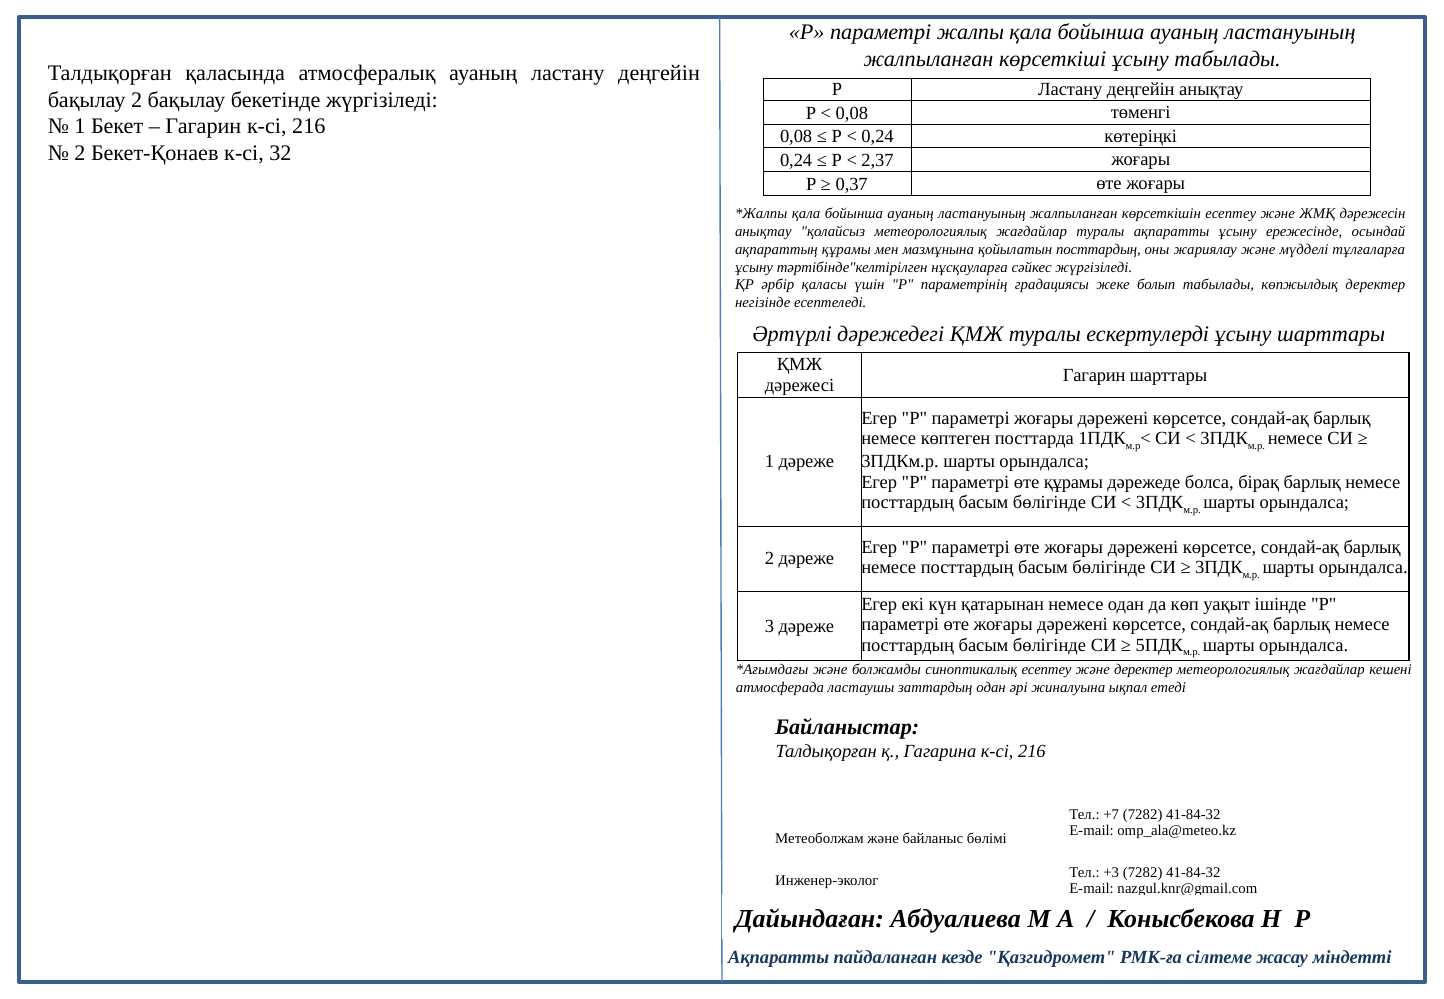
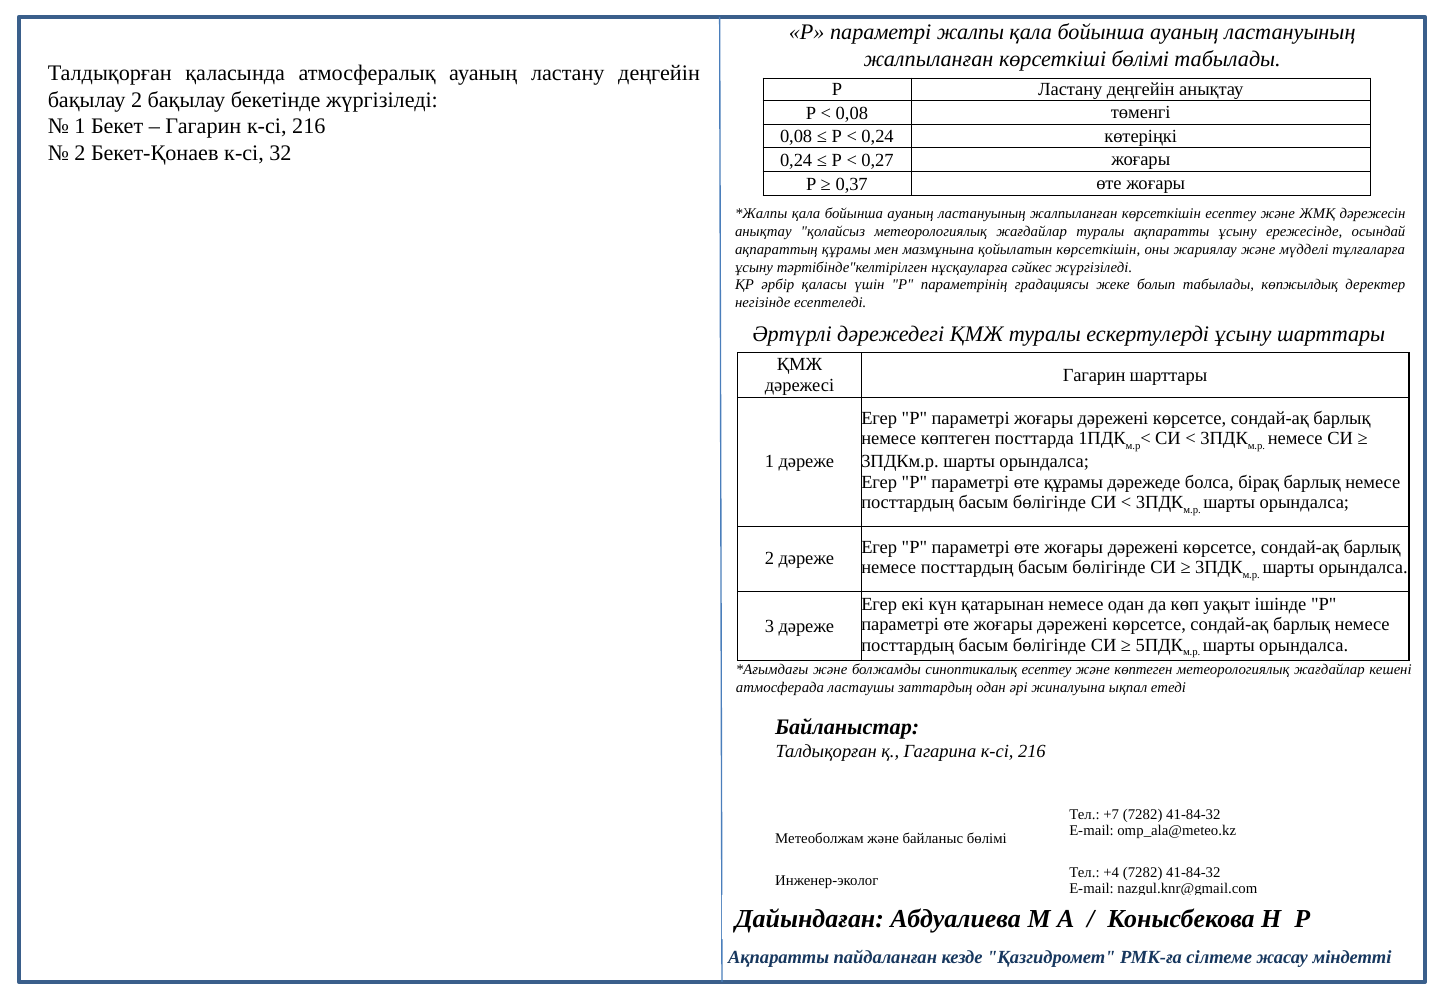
көрсеткіші ұсыну: ұсыну -> бөлімі
2,37: 2,37 -> 0,27
қойылатын посттардың: посттардың -> көрсеткішін
және деректер: деректер -> көптеген
+3: +3 -> +4
